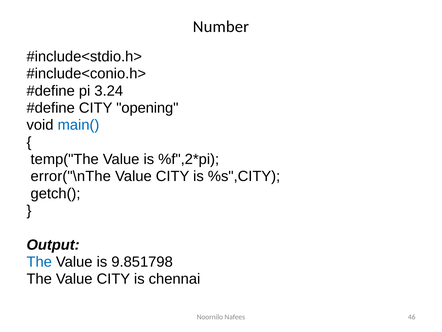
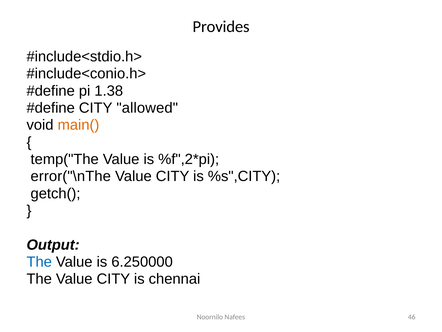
Number: Number -> Provides
3.24: 3.24 -> 1.38
opening: opening -> allowed
main( colour: blue -> orange
9.851798: 9.851798 -> 6.250000
